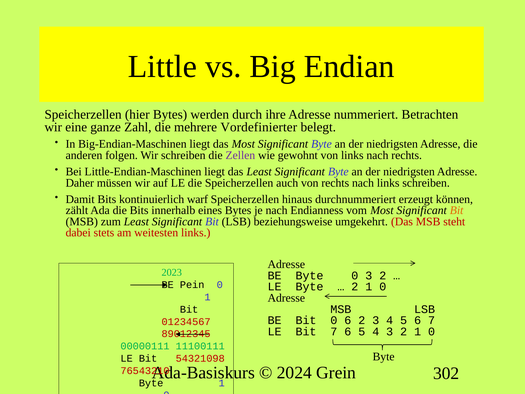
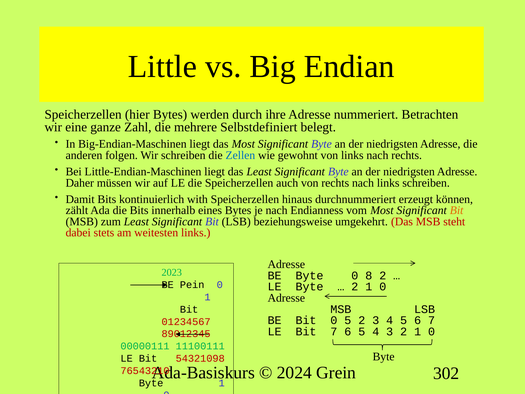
Vordefinierter: Vordefinierter -> Selbstdefiniert
Zellen colour: purple -> blue
warf: warf -> with
0 3: 3 -> 8
0 6: 6 -> 5
